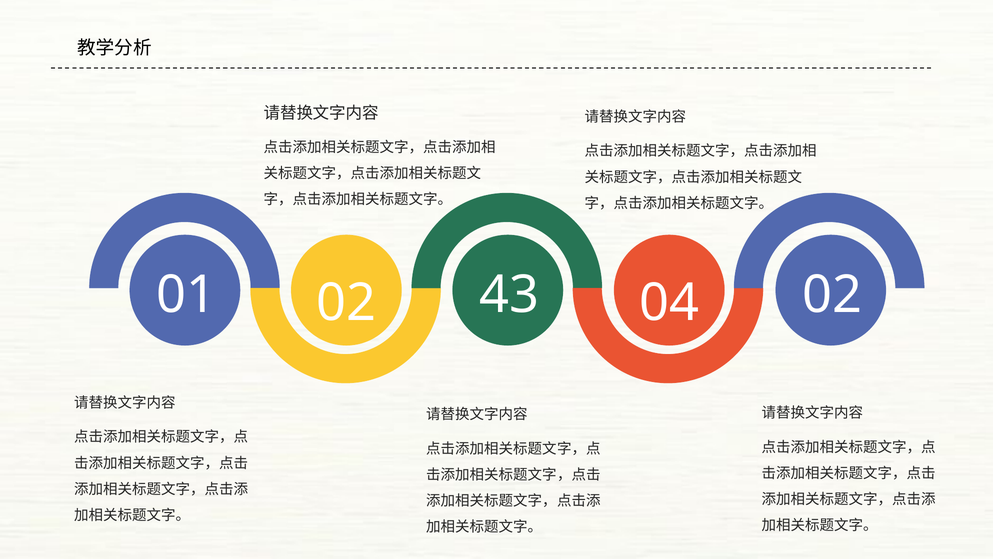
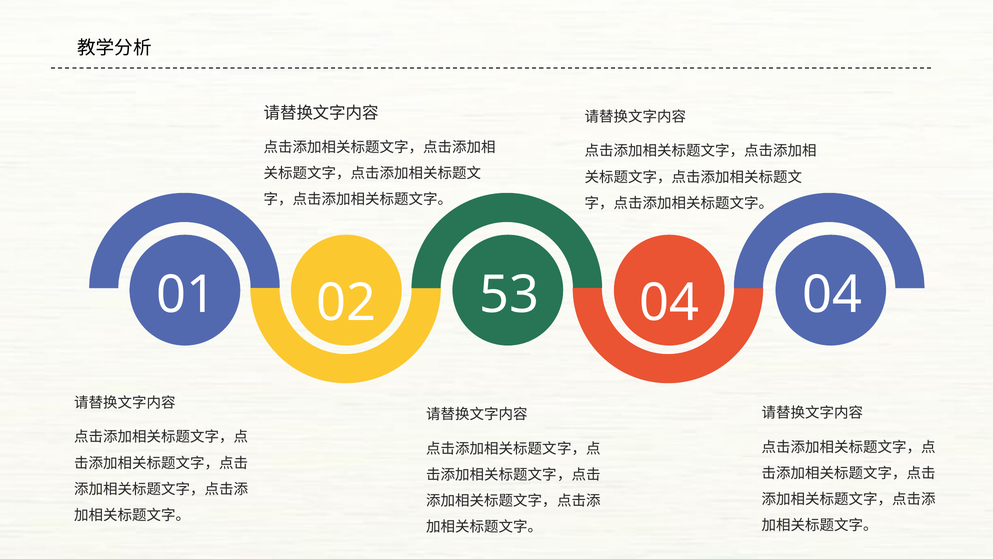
43: 43 -> 53
04 02: 02 -> 04
